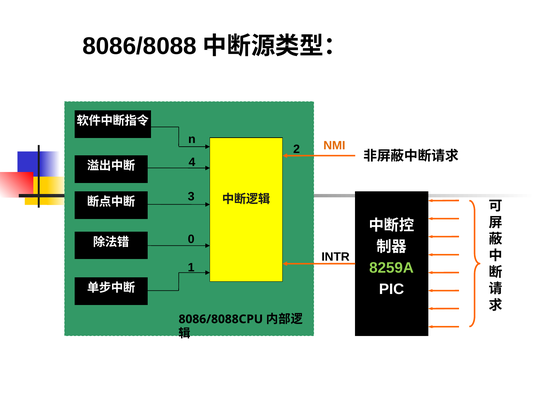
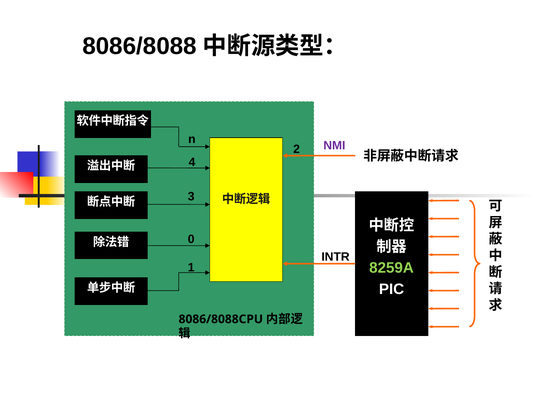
NMI colour: orange -> purple
